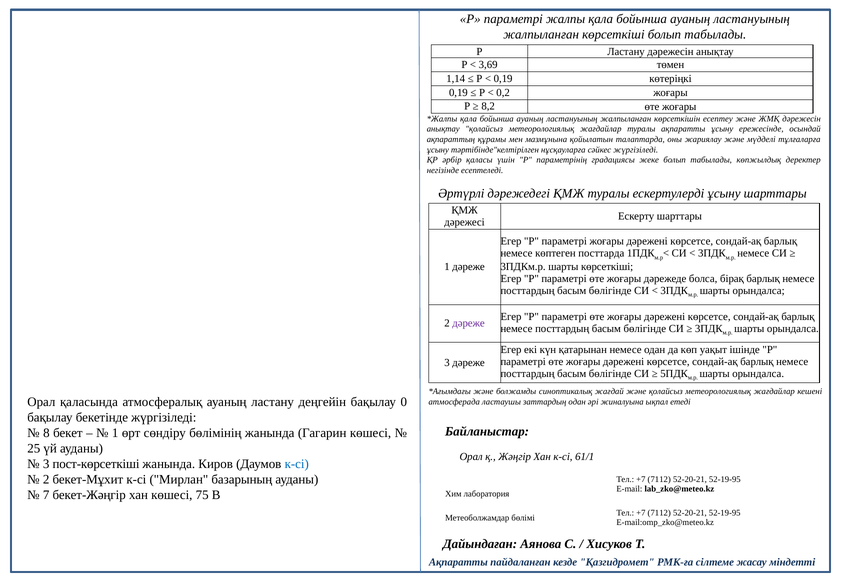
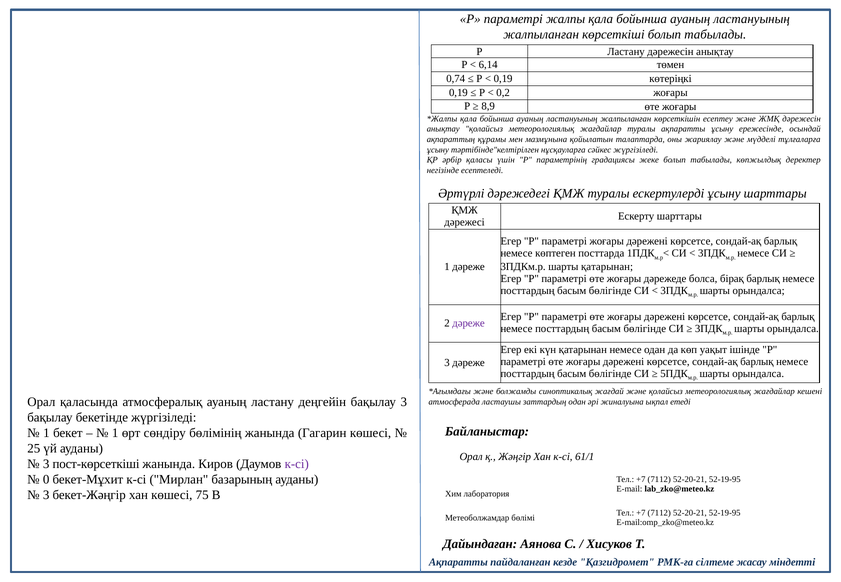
3,69: 3,69 -> 6,14
1,14: 1,14 -> 0,74
8,2: 8,2 -> 8,9
шарты көрсеткіші: көрсеткіші -> қатарынан
бақылау 0: 0 -> 3
8 at (46, 433): 8 -> 1
к-сі at (297, 464) colour: blue -> purple
2 at (46, 480): 2 -> 0
7 at (46, 495): 7 -> 3
